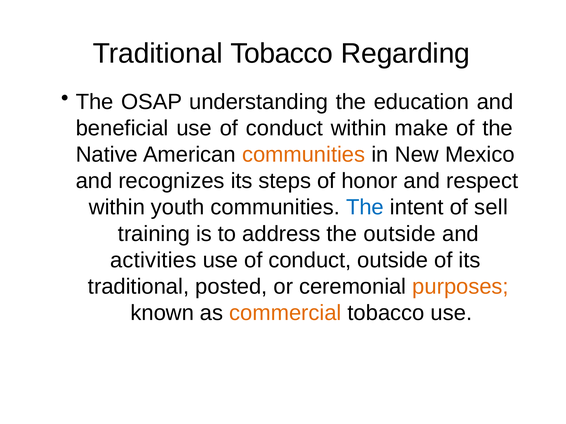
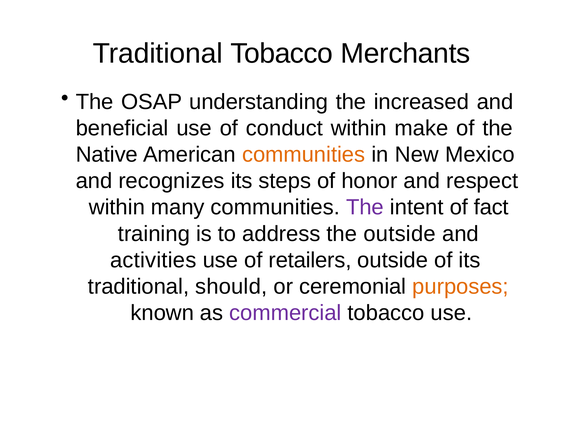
Regarding: Regarding -> Merchants
education: education -> increased
youth: youth -> many
The at (365, 208) colour: blue -> purple
sell: sell -> fact
conduct at (310, 260): conduct -> retailers
posted: posted -> should
commercial colour: orange -> purple
